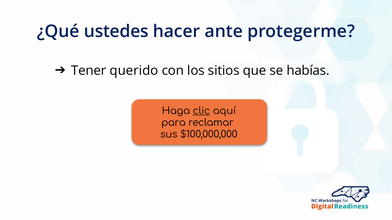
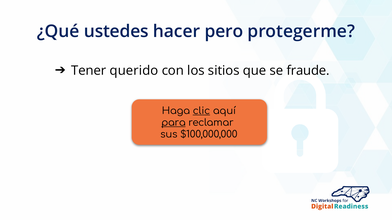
ante: ante -> pero
habías: habías -> fraude
para underline: none -> present
